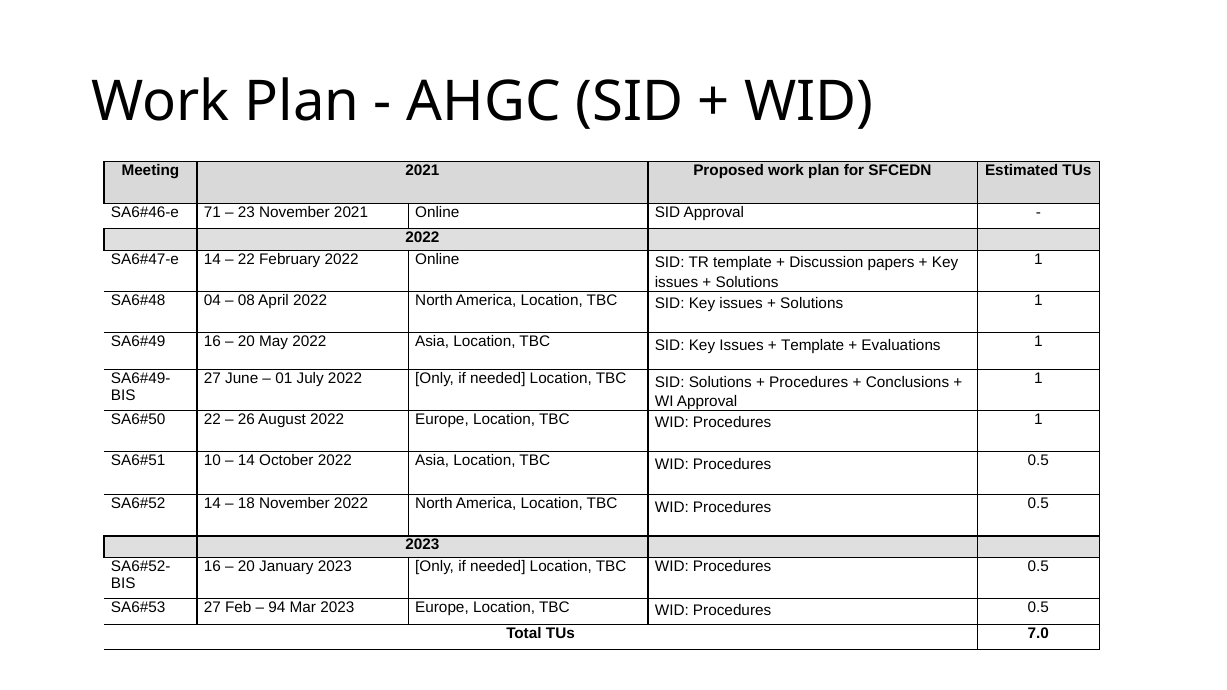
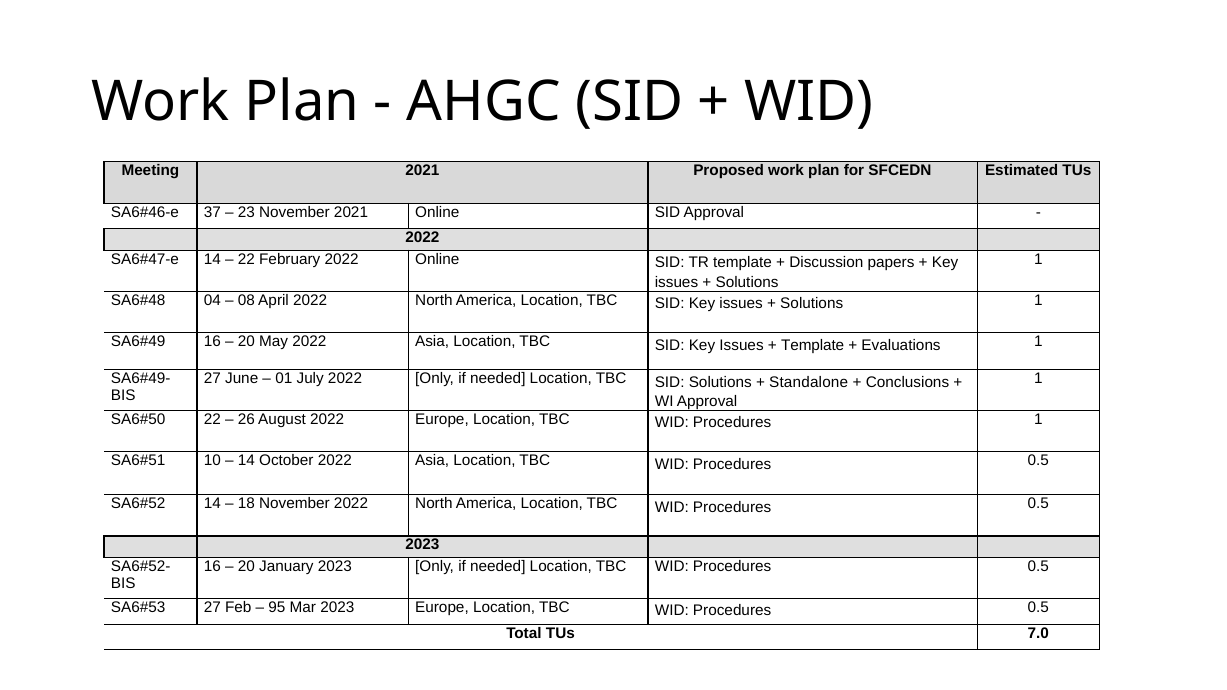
71: 71 -> 37
Procedures at (809, 382): Procedures -> Standalone
94: 94 -> 95
